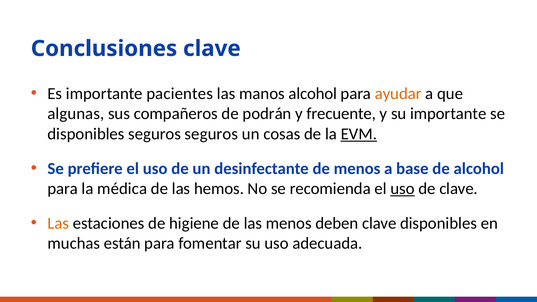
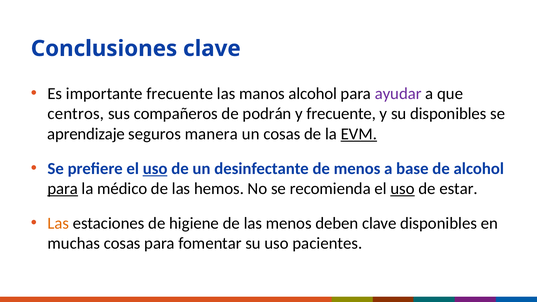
importante pacientes: pacientes -> frecuente
ayudar colour: orange -> purple
algunas: algunas -> centros
su importante: importante -> disponibles
disponibles at (86, 134): disponibles -> aprendizaje
seguros seguros: seguros -> manera
uso at (155, 169) underline: none -> present
para at (63, 189) underline: none -> present
médica: médica -> médico
de clave: clave -> estar
muchas están: están -> cosas
adecuada: adecuada -> pacientes
